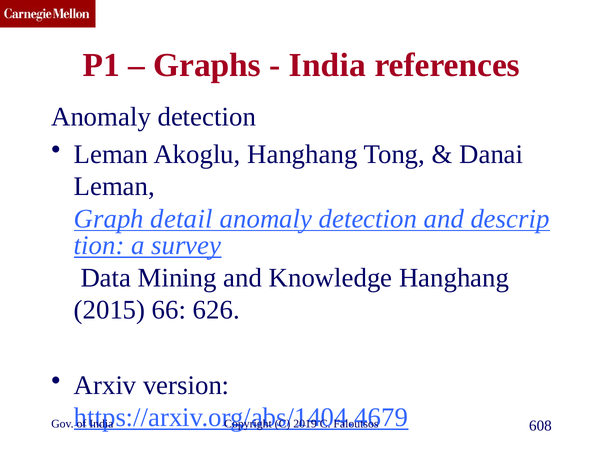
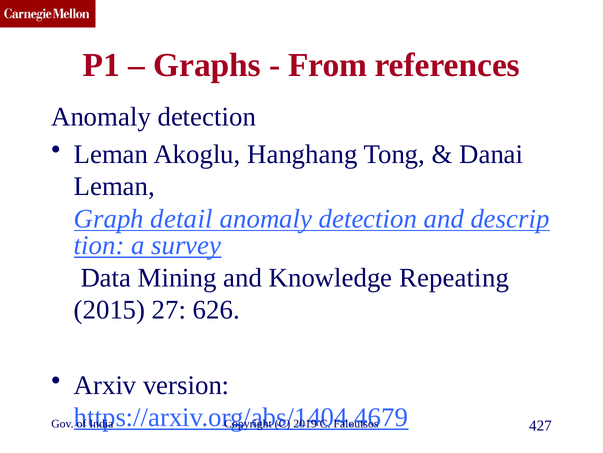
India at (327, 65): India -> From
Knowledge Hanghang: Hanghang -> Repeating
66: 66 -> 27
608: 608 -> 427
